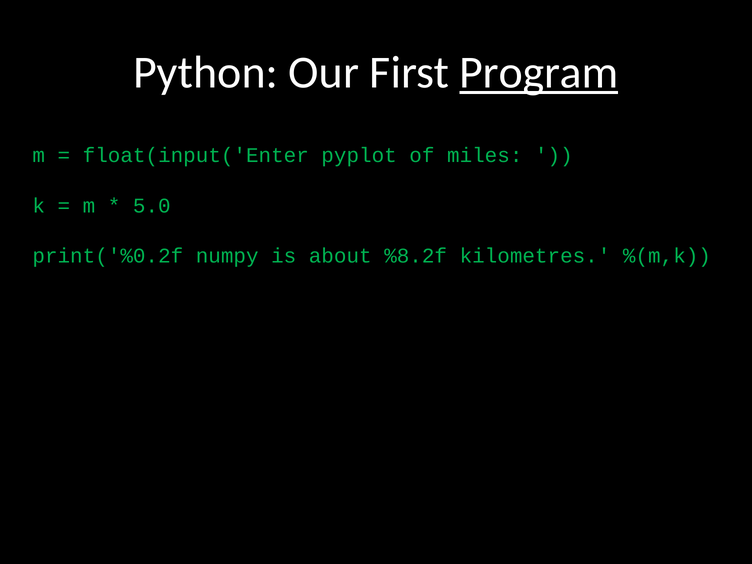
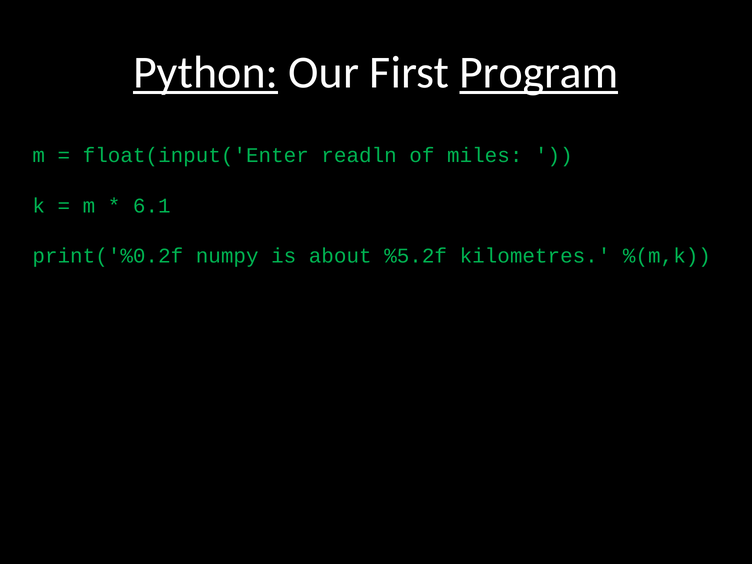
Python underline: none -> present
pyplot: pyplot -> readln
5.0: 5.0 -> 6.1
%8.2f: %8.2f -> %5.2f
